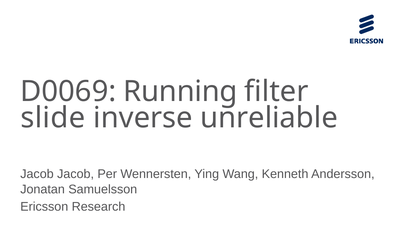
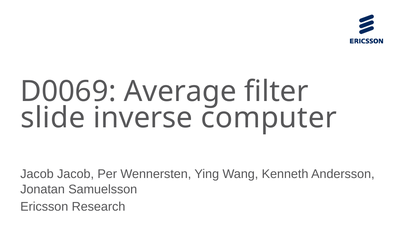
Running: Running -> Average
unreliable: unreliable -> computer
